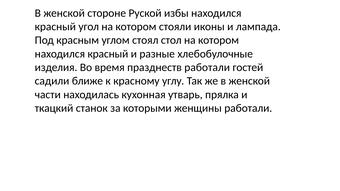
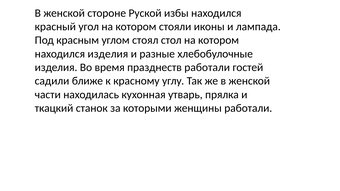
красный at (108, 54): красный -> изделия
